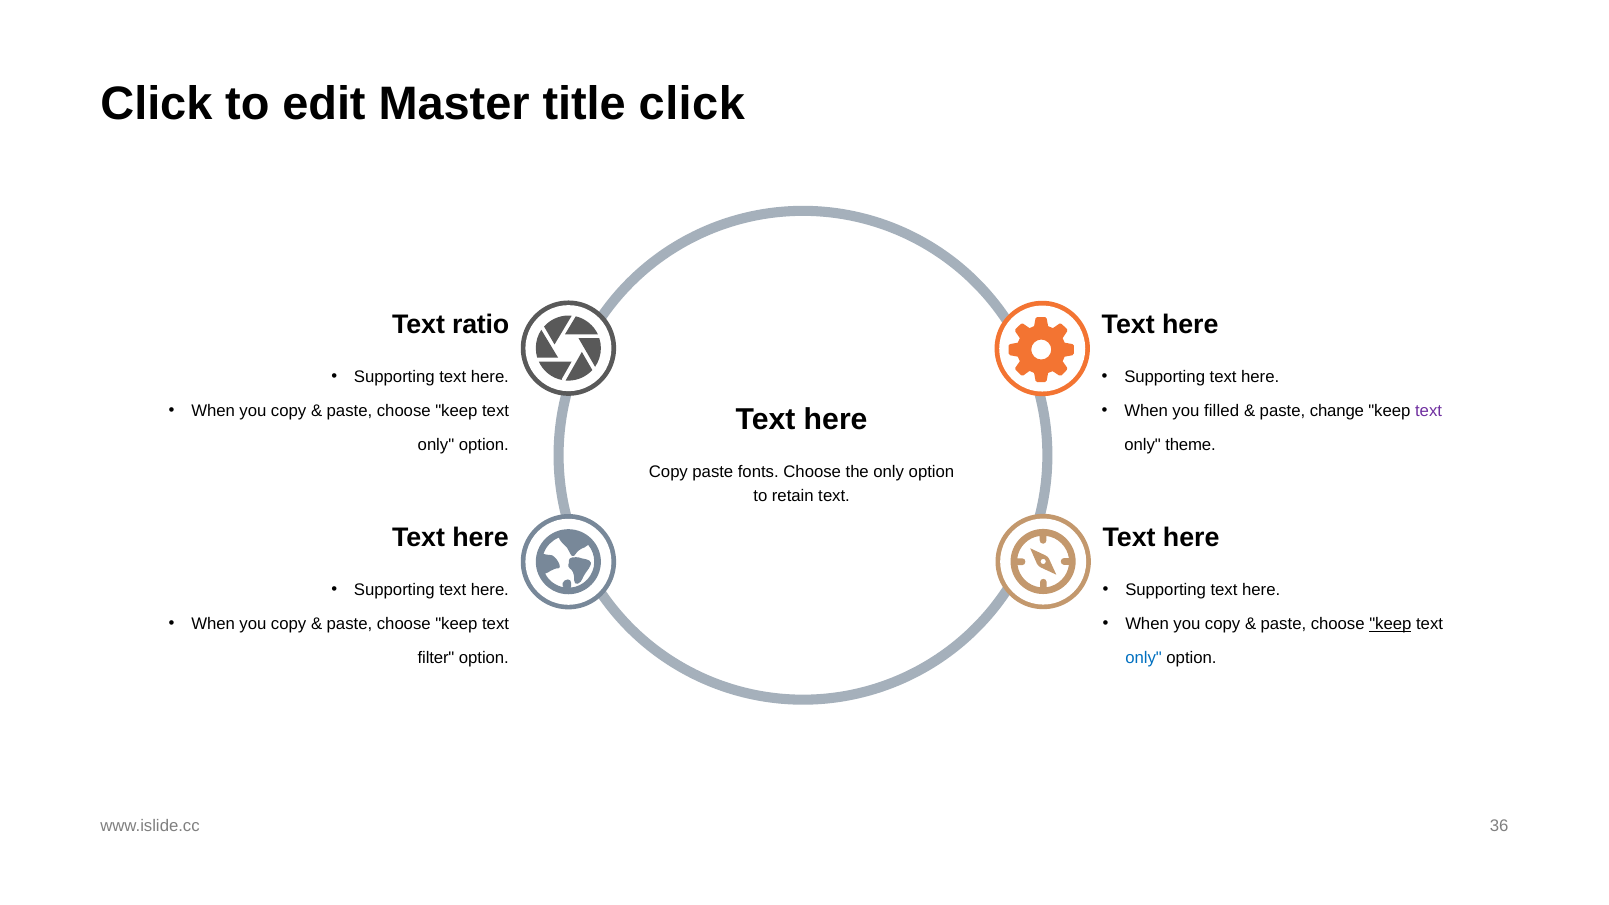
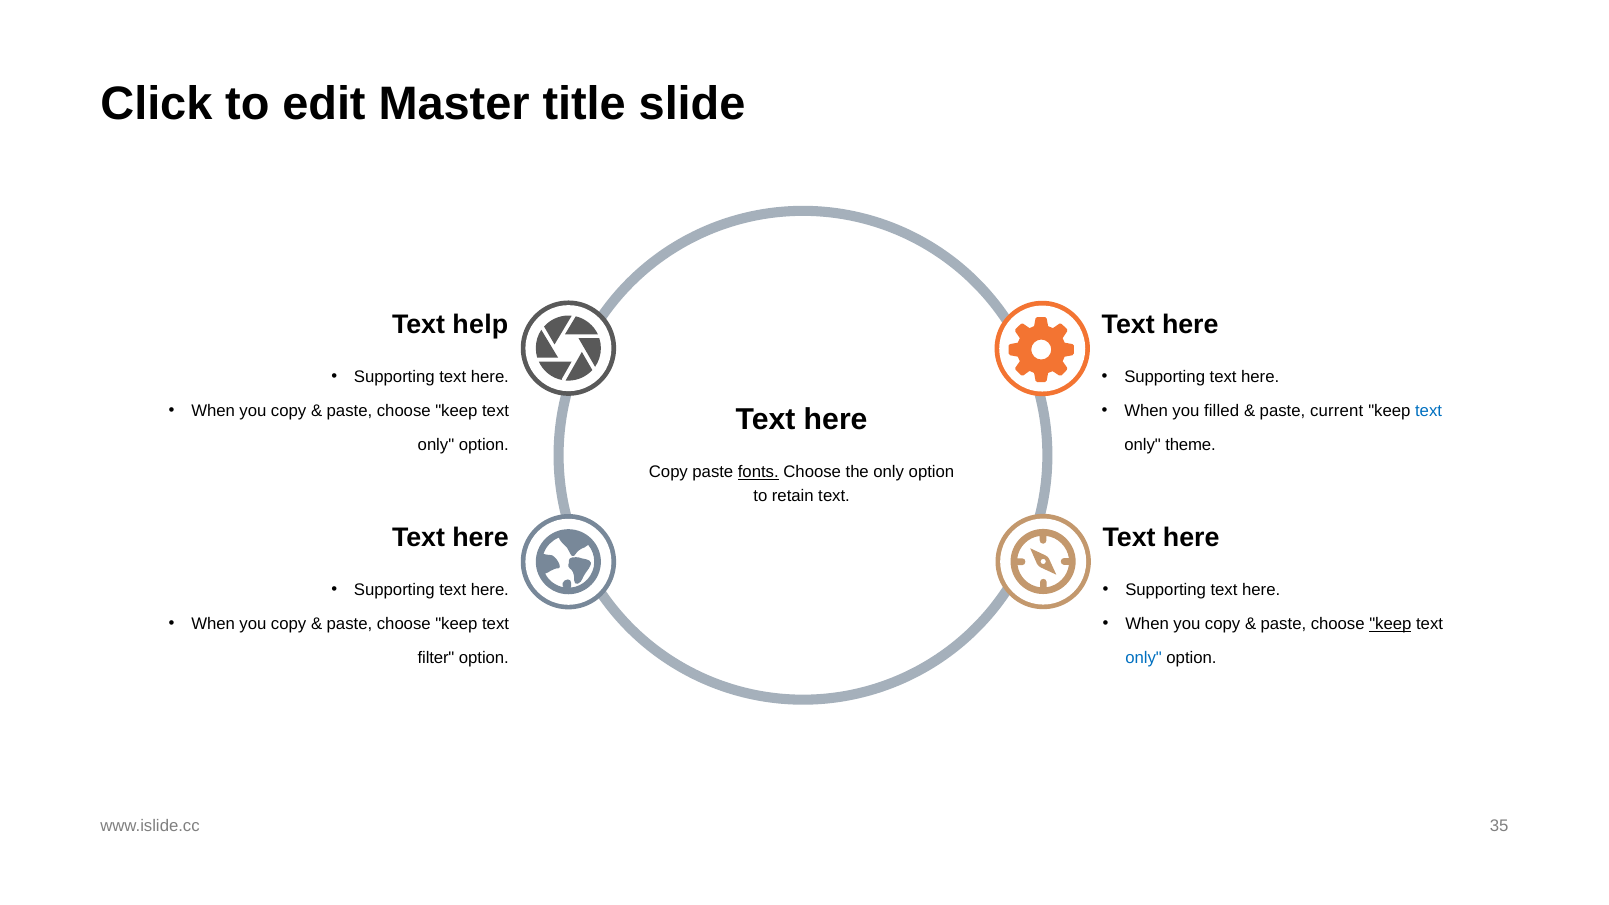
title click: click -> slide
ratio: ratio -> help
change: change -> current
text at (1429, 411) colour: purple -> blue
fonts underline: none -> present
36: 36 -> 35
